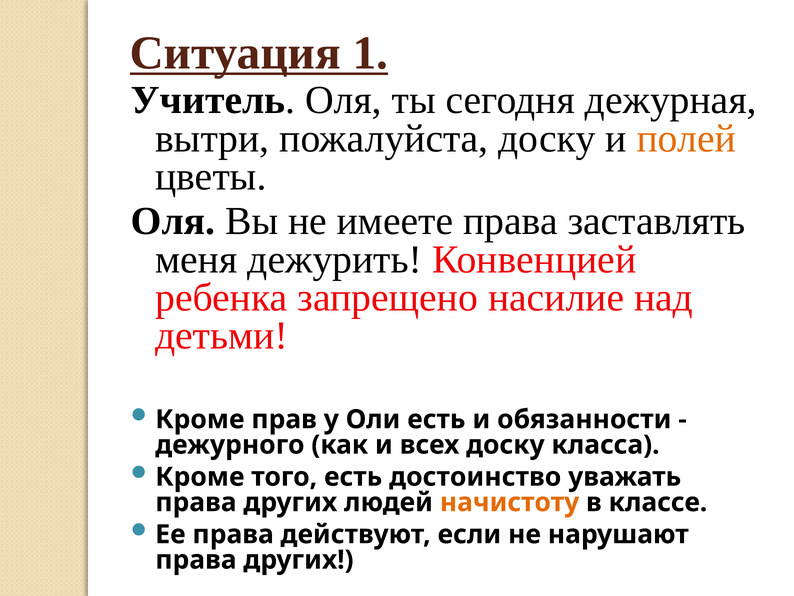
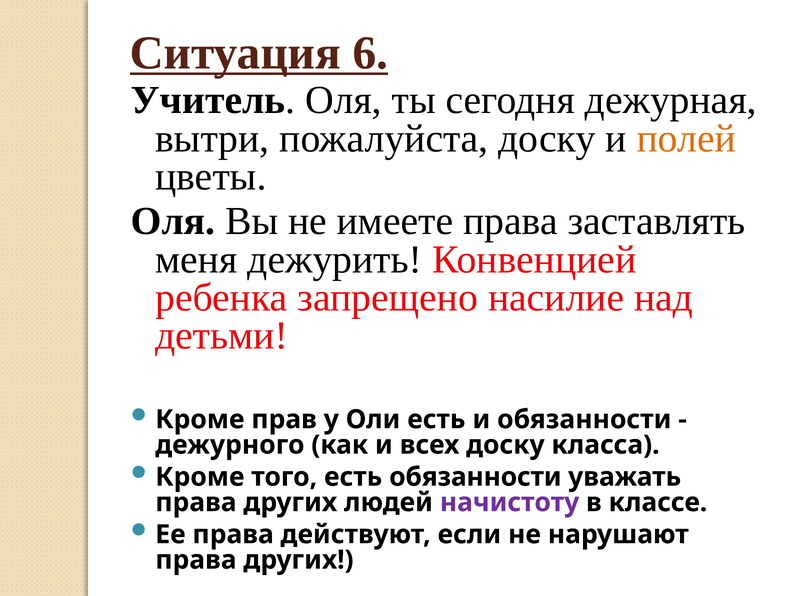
1: 1 -> 6
есть достоинство: достоинство -> обязанности
начистоту colour: orange -> purple
